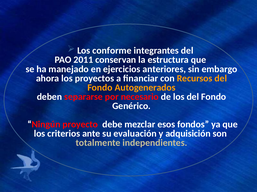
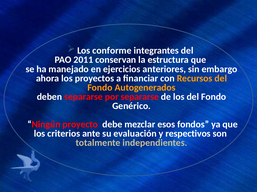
por necesario: necesario -> separarse
adquisición: adquisición -> respectivos
